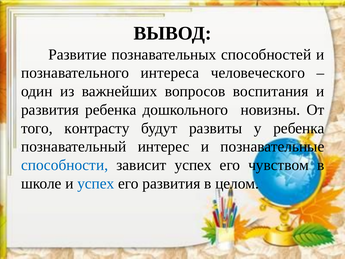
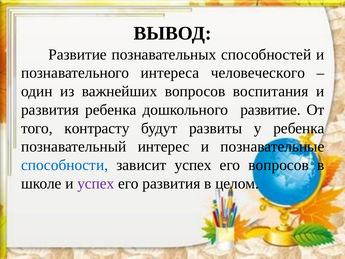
дошкольного новизны: новизны -> развитие
его чувством: чувством -> вопросов
успех at (96, 183) colour: blue -> purple
